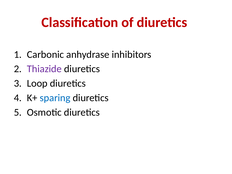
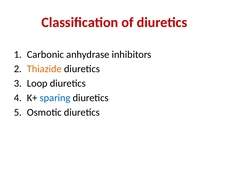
Thiazide colour: purple -> orange
